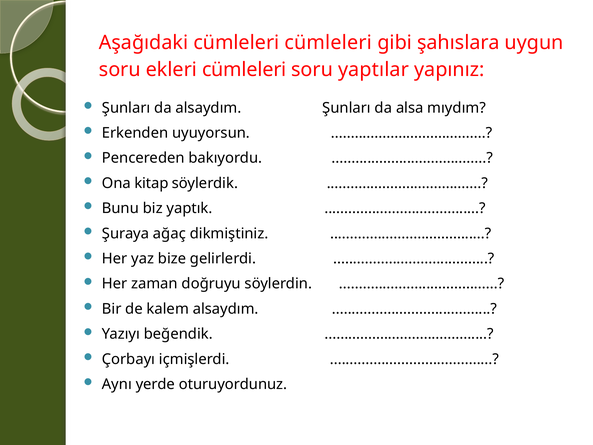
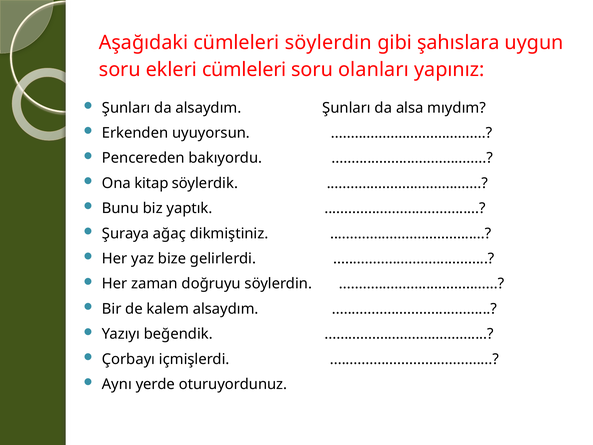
cümleleri cümleleri: cümleleri -> söylerdin
yaptılar: yaptılar -> olanları
